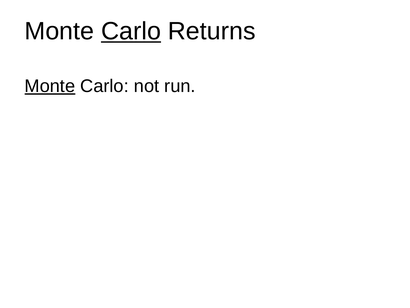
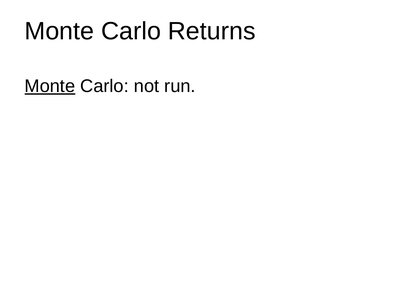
Carlo at (131, 31) underline: present -> none
